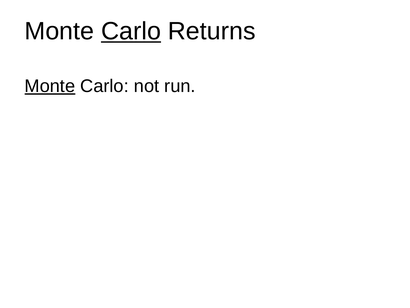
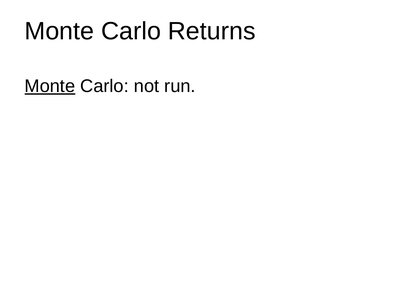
Carlo at (131, 31) underline: present -> none
